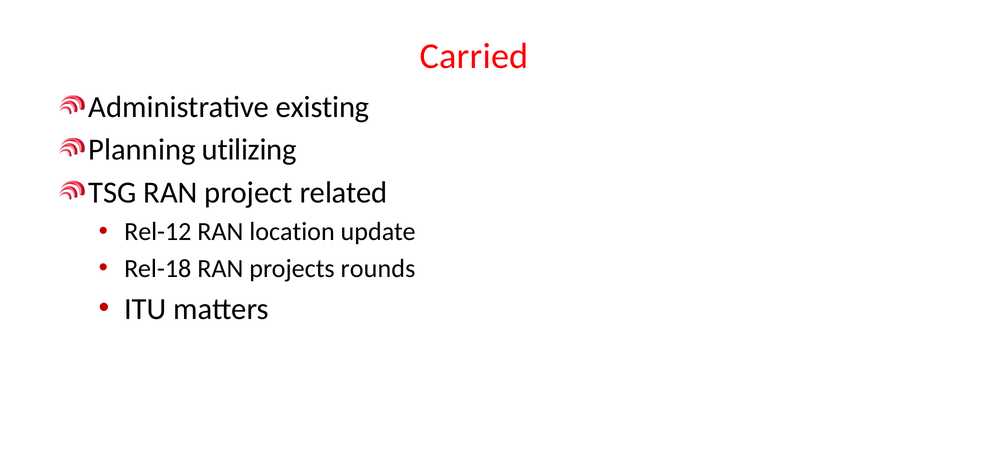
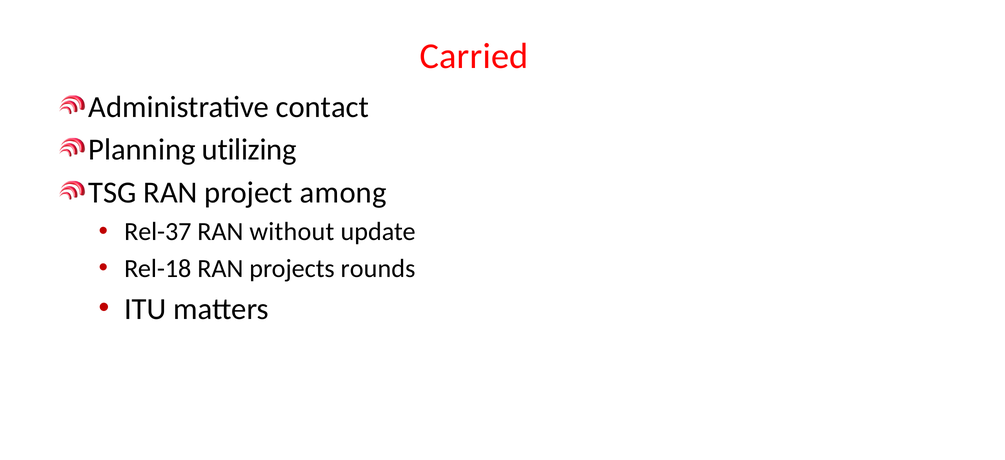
existing: existing -> contact
related: related -> among
Rel-12: Rel-12 -> Rel-37
location: location -> without
